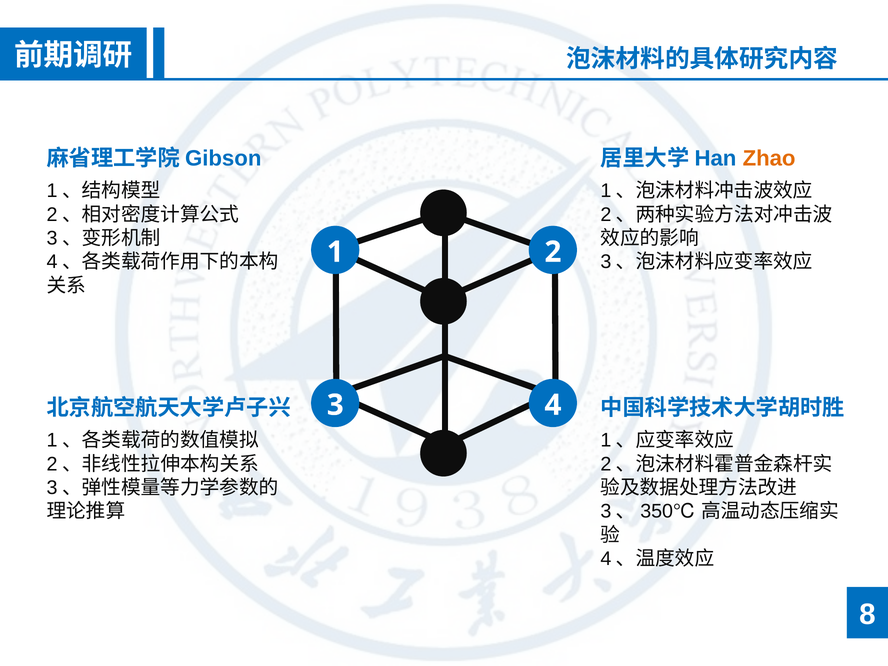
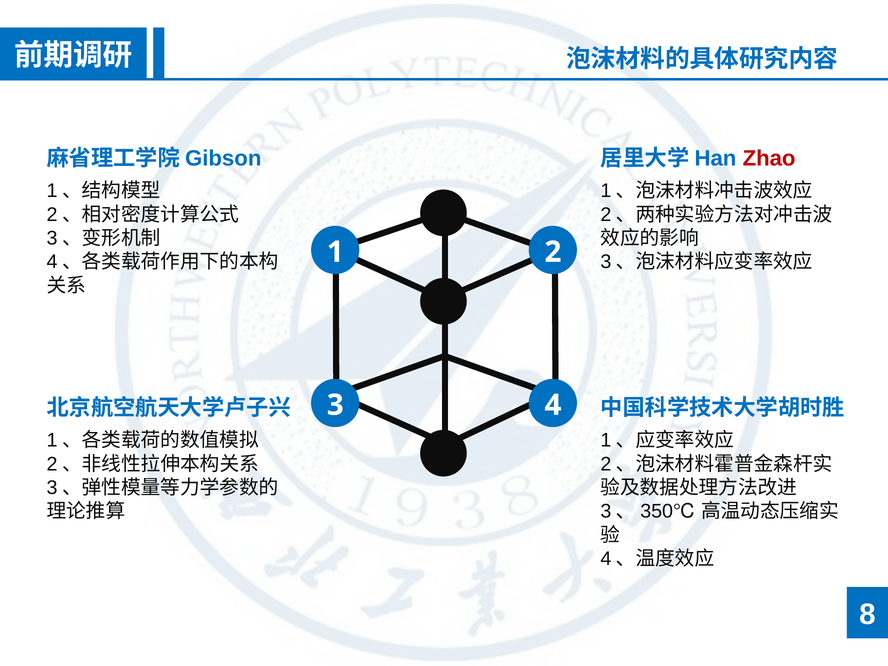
Zhao colour: orange -> red
